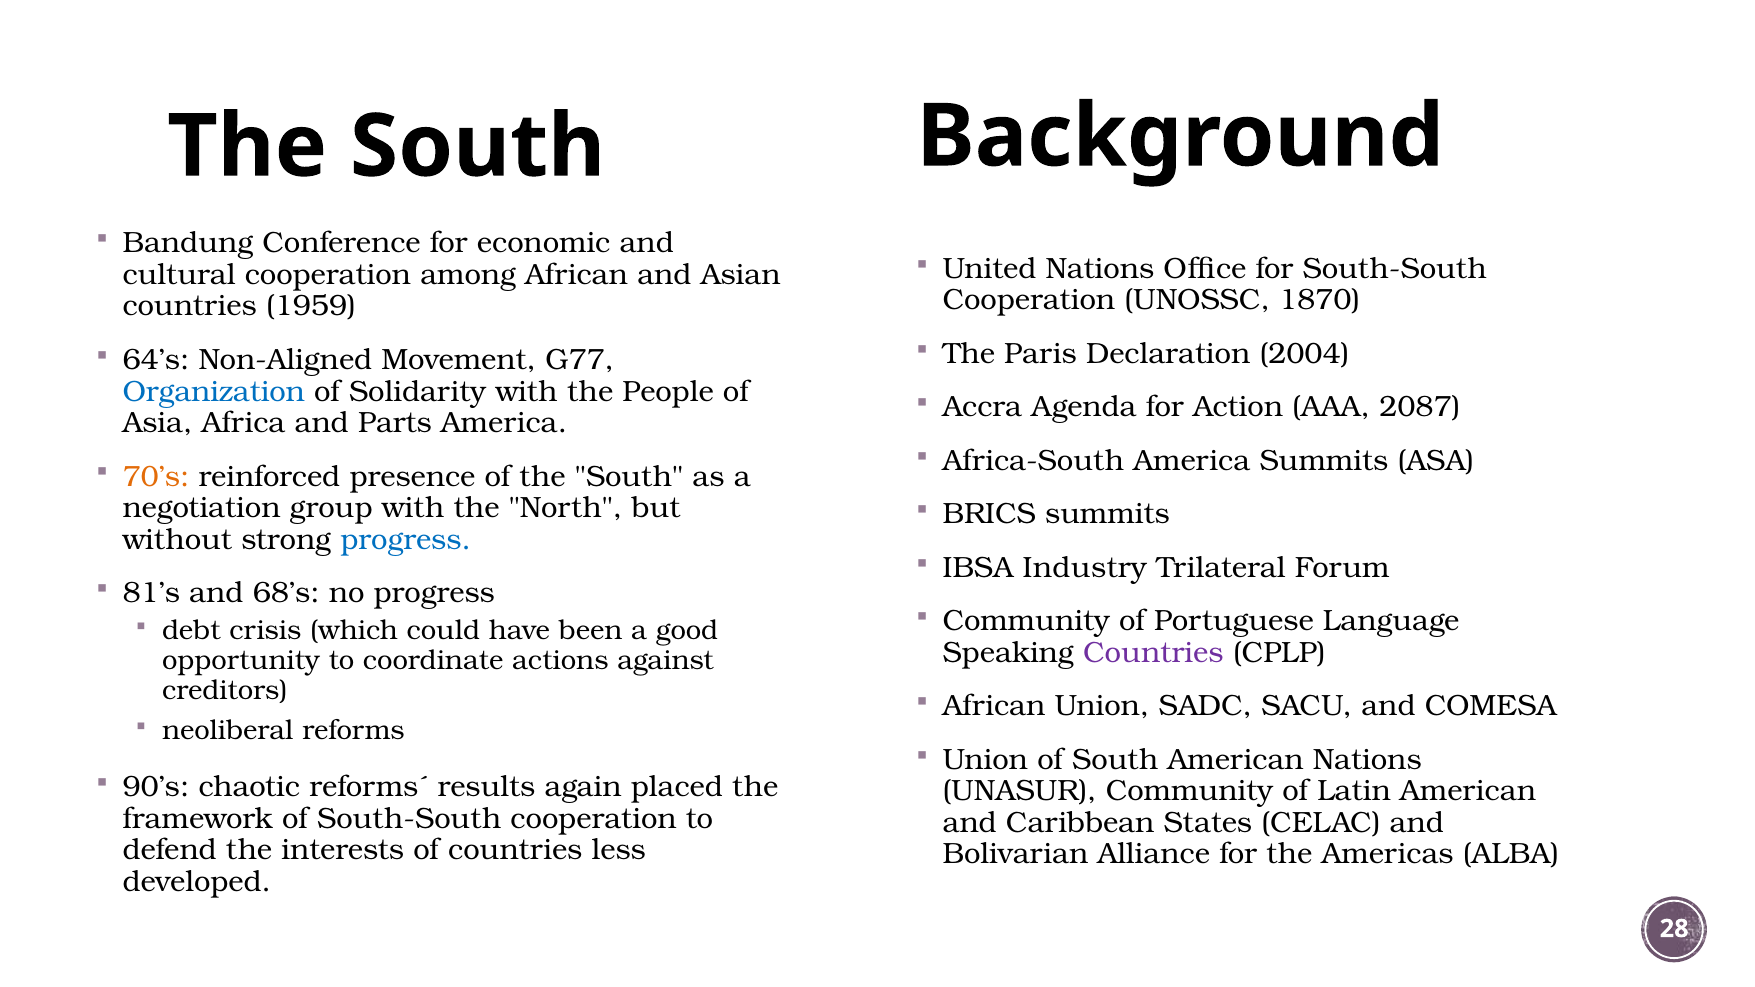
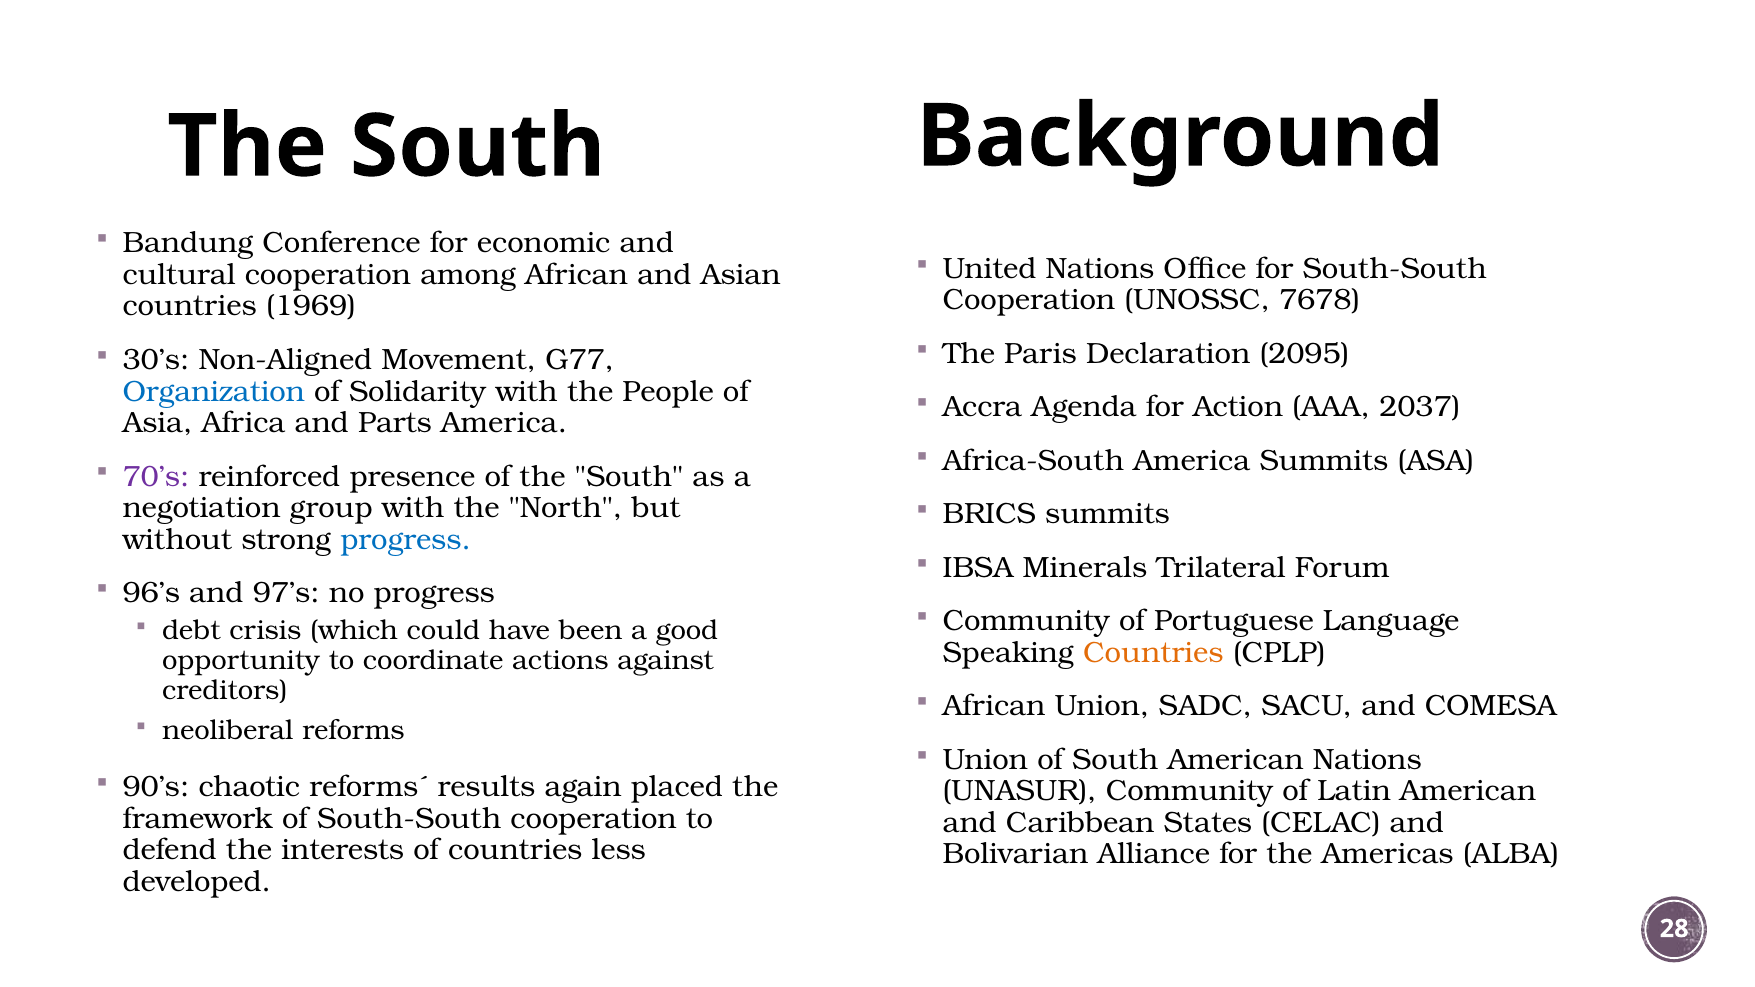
1870: 1870 -> 7678
1959: 1959 -> 1969
2004: 2004 -> 2095
64’s: 64’s -> 30’s
2087: 2087 -> 2037
70’s colour: orange -> purple
Industry: Industry -> Minerals
81’s: 81’s -> 96’s
68’s: 68’s -> 97’s
Countries at (1153, 653) colour: purple -> orange
